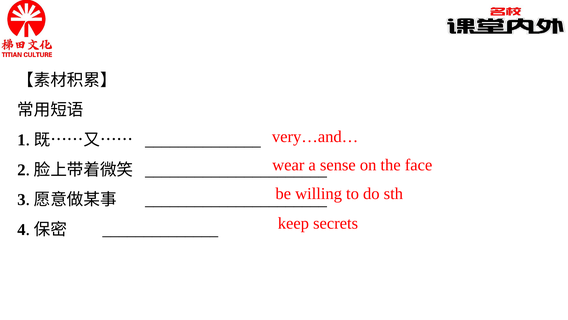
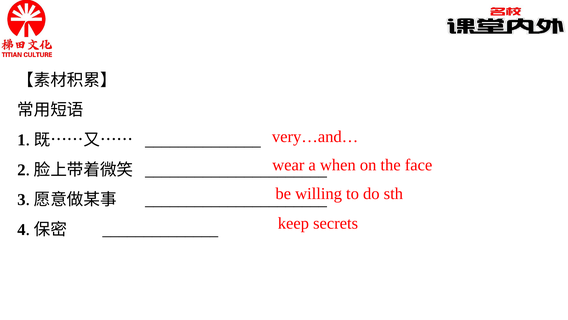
sense: sense -> when
